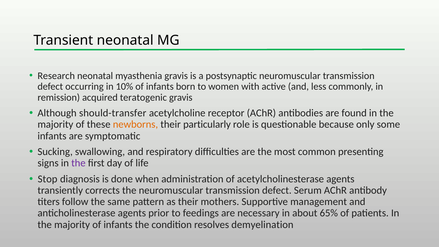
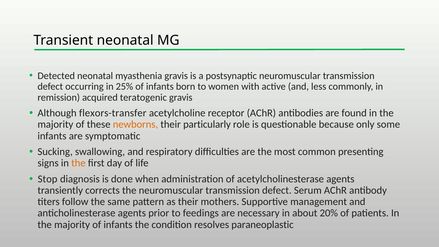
Research: Research -> Detected
10%: 10% -> 25%
should-transfer: should-transfer -> flexors-transfer
the at (78, 163) colour: purple -> orange
65%: 65% -> 20%
demyelination: demyelination -> paraneoplastic
